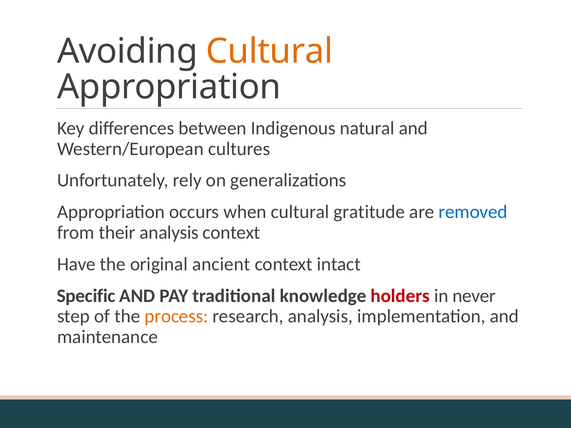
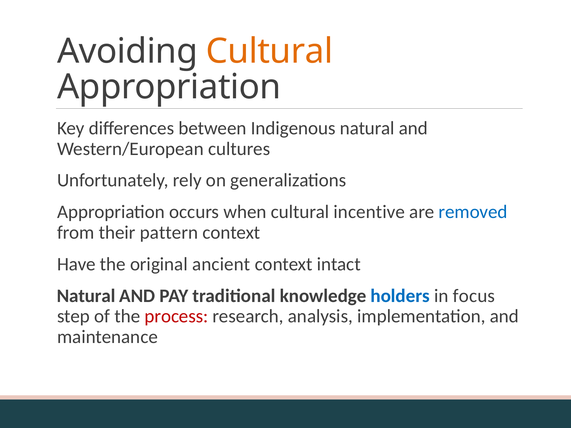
gratitude: gratitude -> incentive
their analysis: analysis -> pattern
Specific at (86, 296): Specific -> Natural
holders colour: red -> blue
never: never -> focus
process colour: orange -> red
